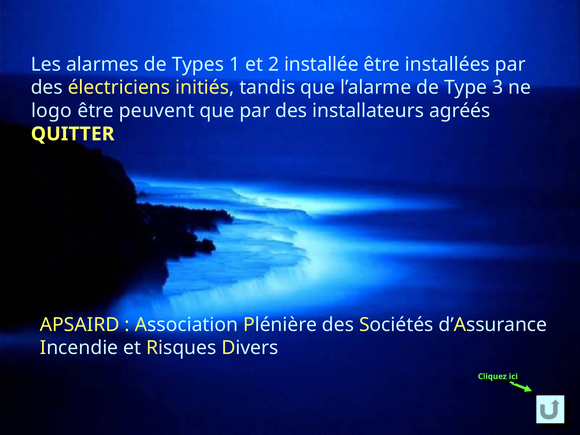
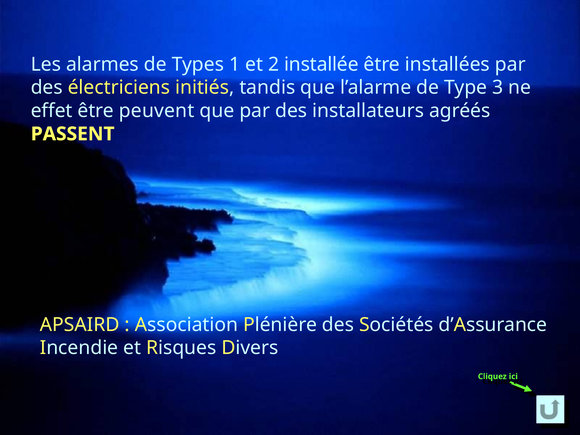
logo: logo -> effet
QUITTER: QUITTER -> PASSENT
